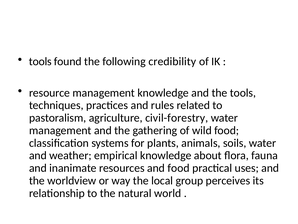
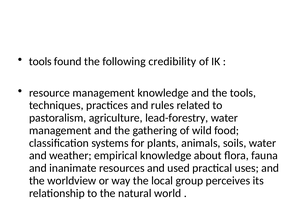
civil-forestry: civil-forestry -> lead-forestry
and food: food -> used
